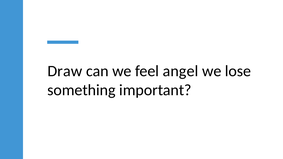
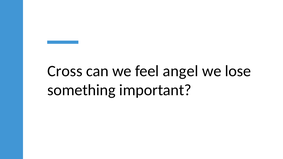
Draw: Draw -> Cross
